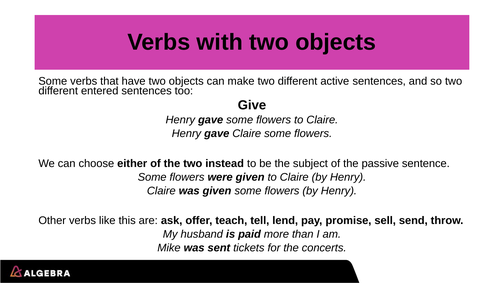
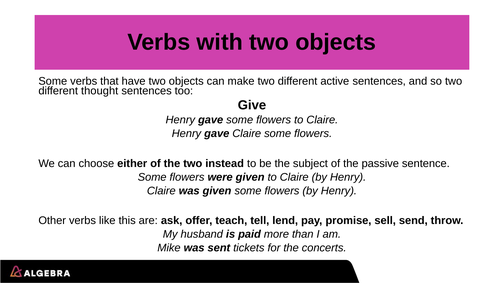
entered: entered -> thought
